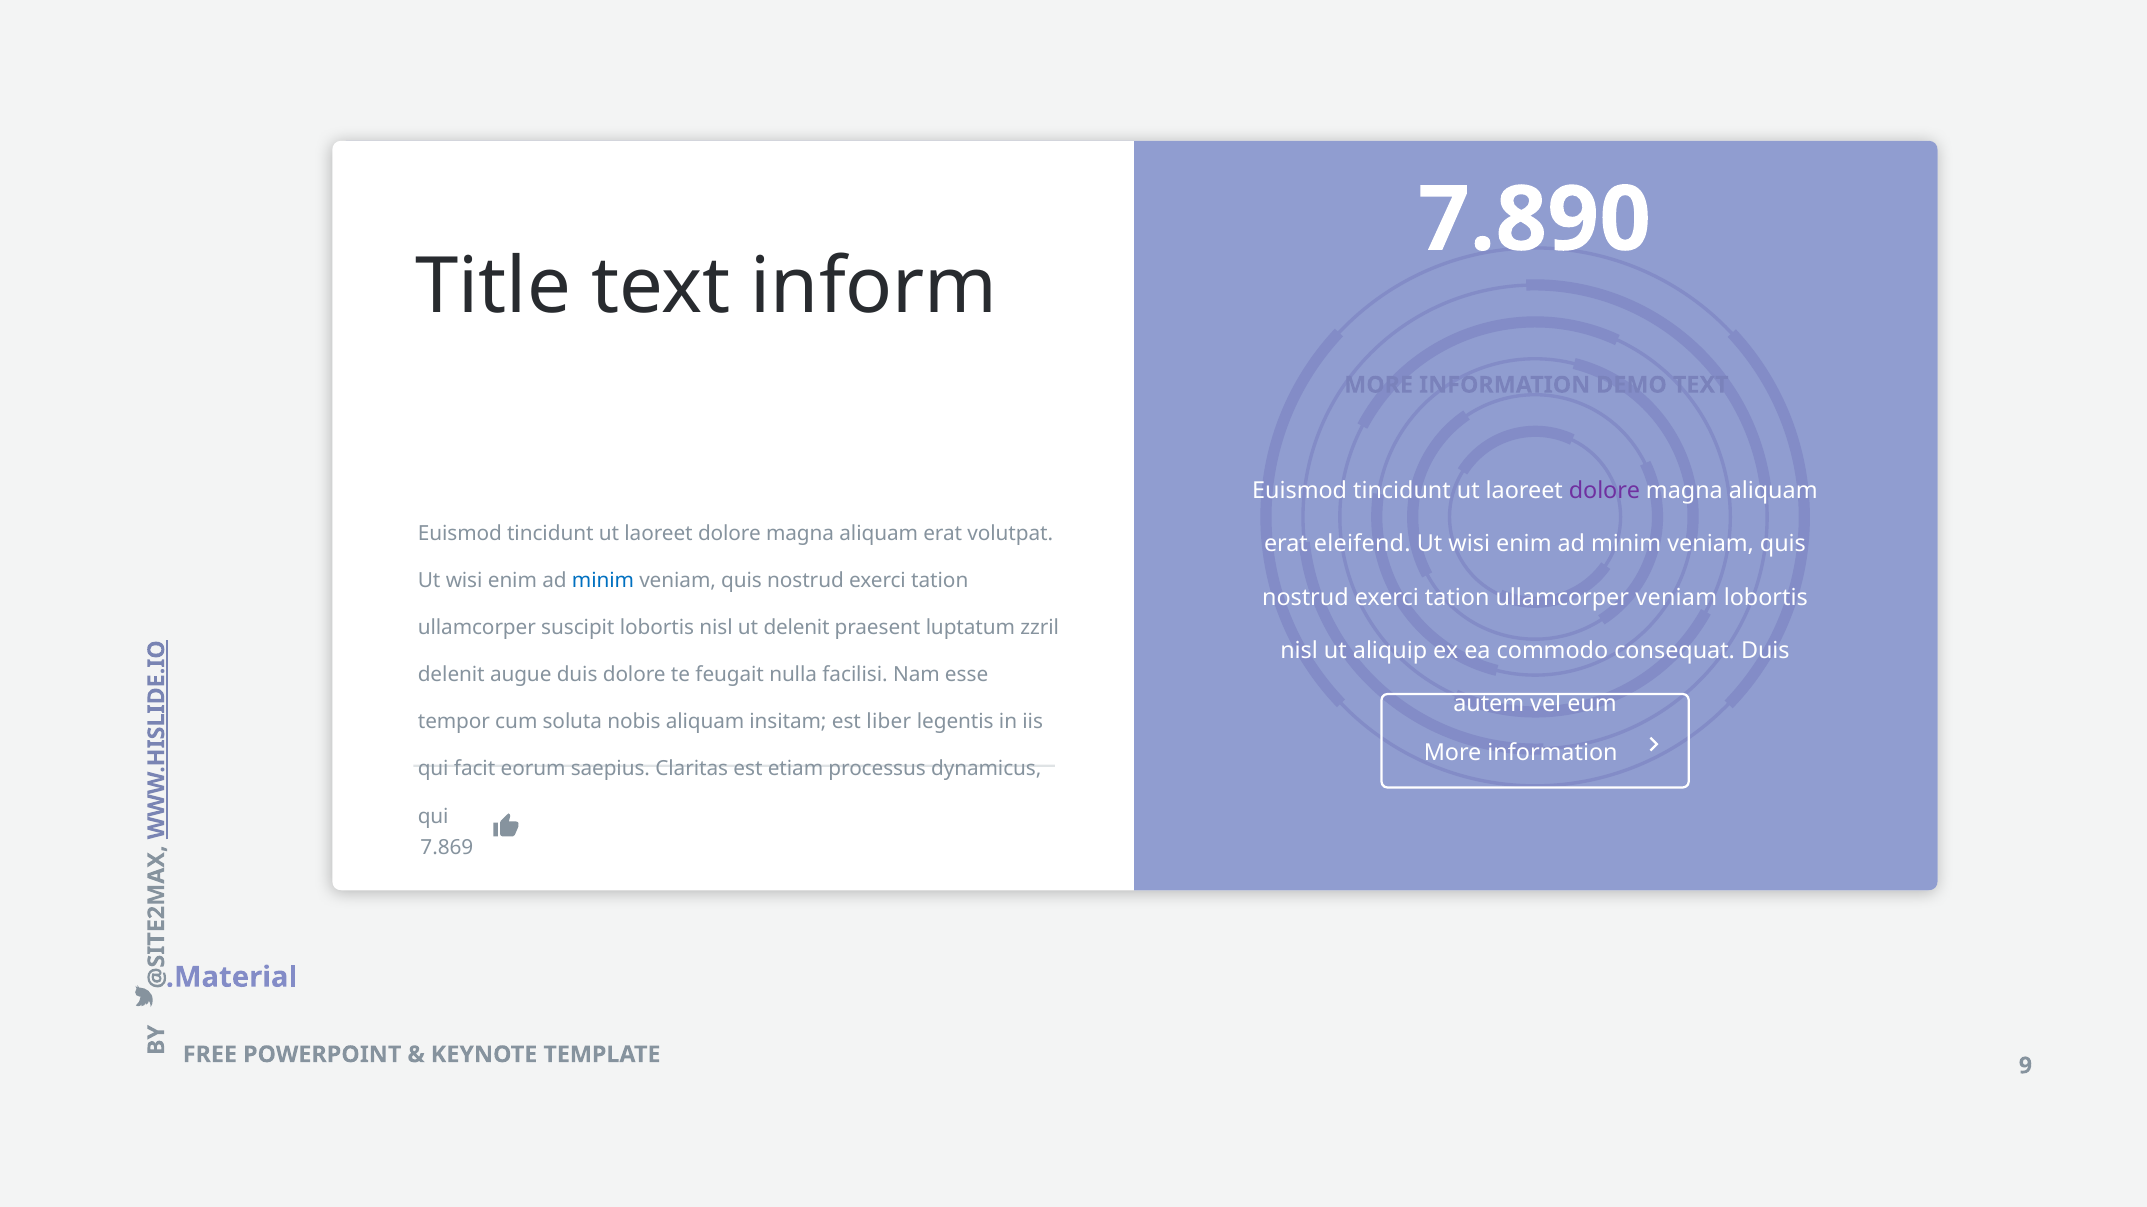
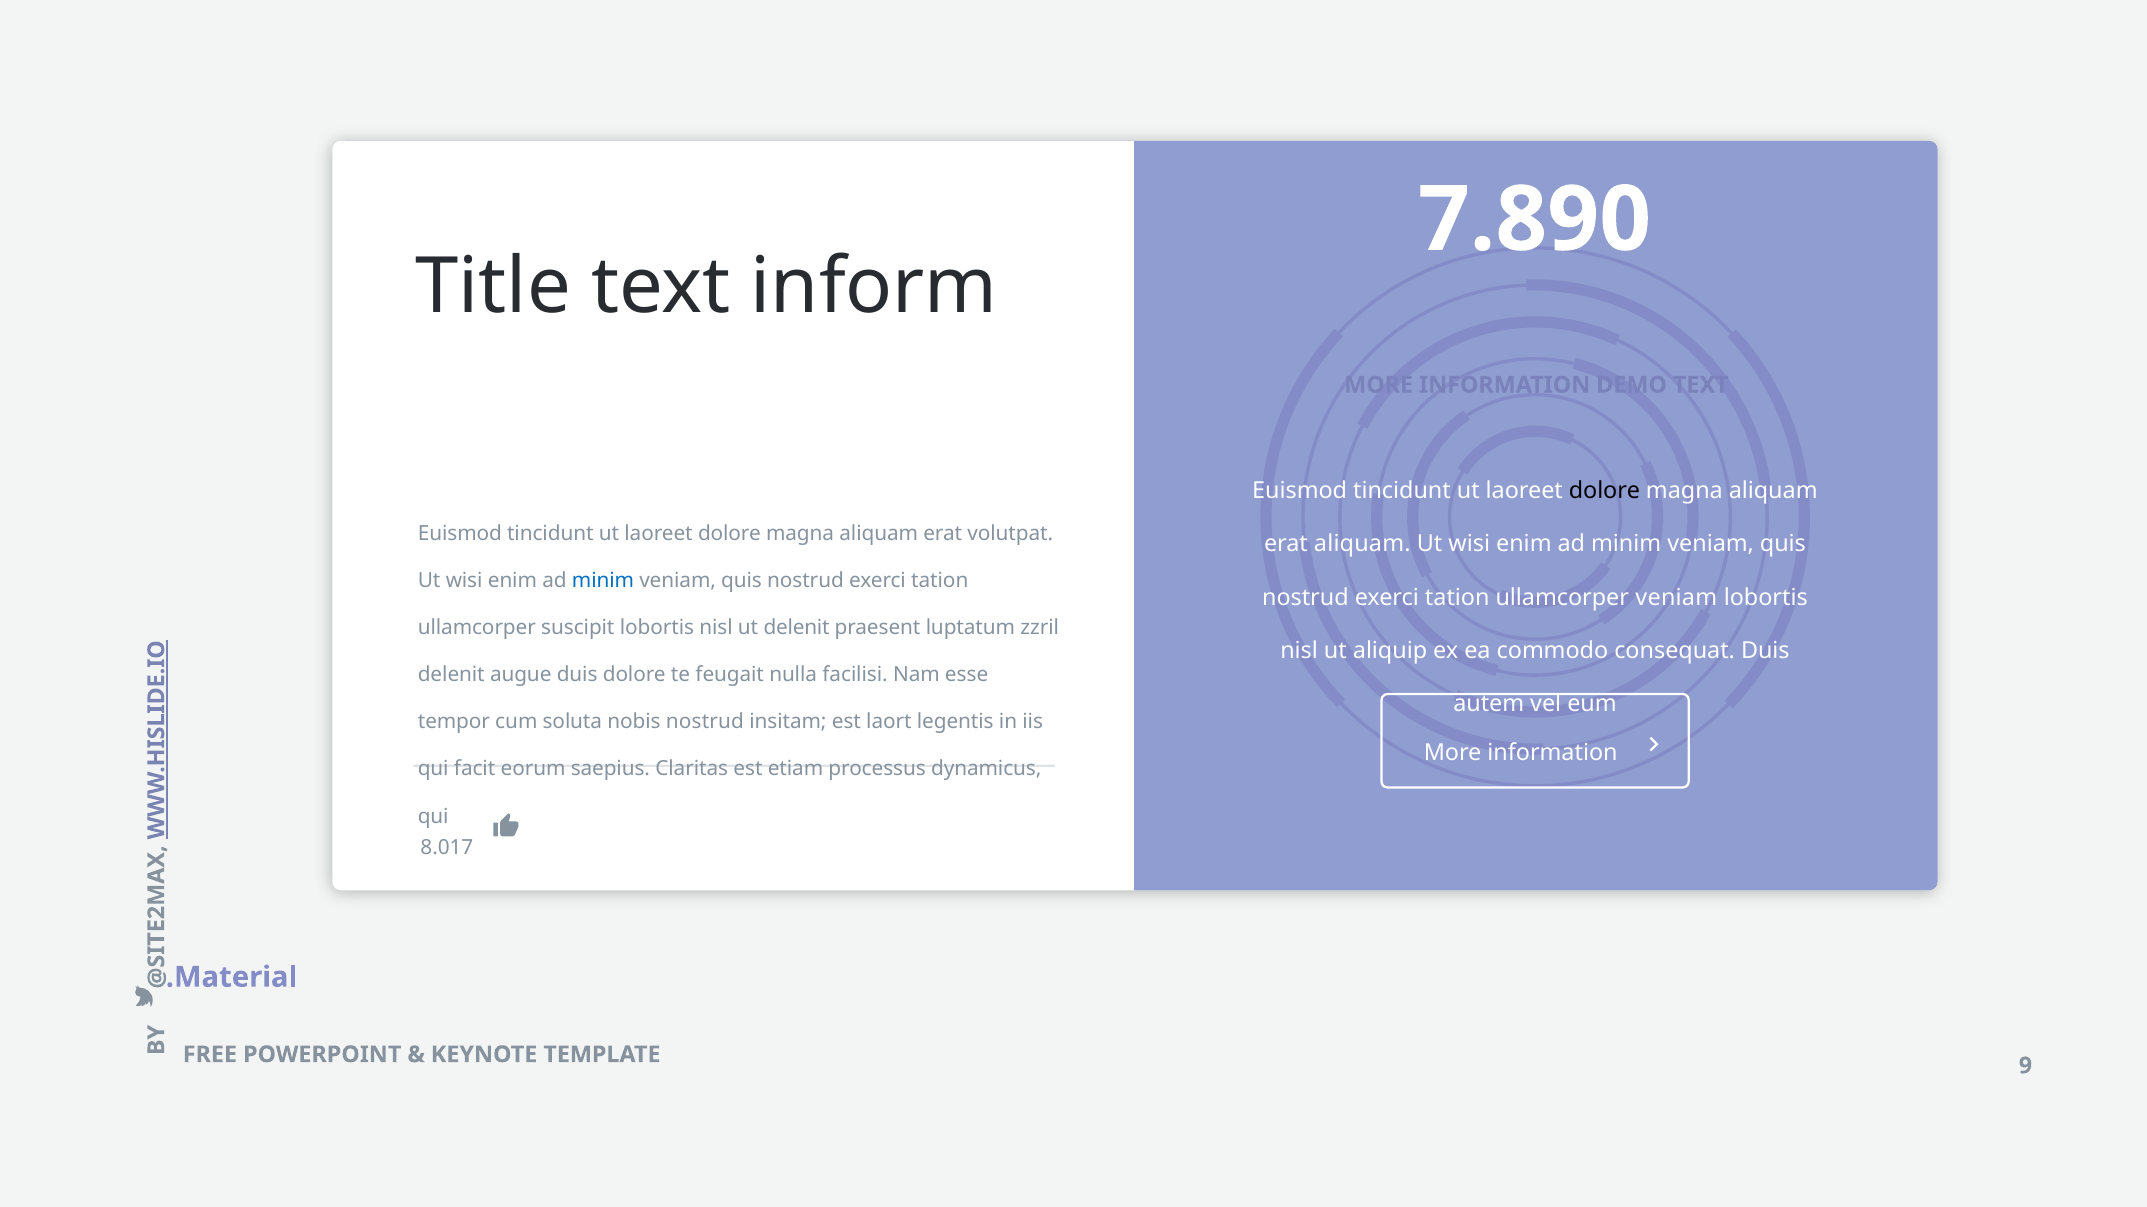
dolore at (1604, 491) colour: purple -> black
erat eleifend: eleifend -> aliquam
nobis aliquam: aliquam -> nostrud
liber: liber -> laort
7.869: 7.869 -> 8.017
